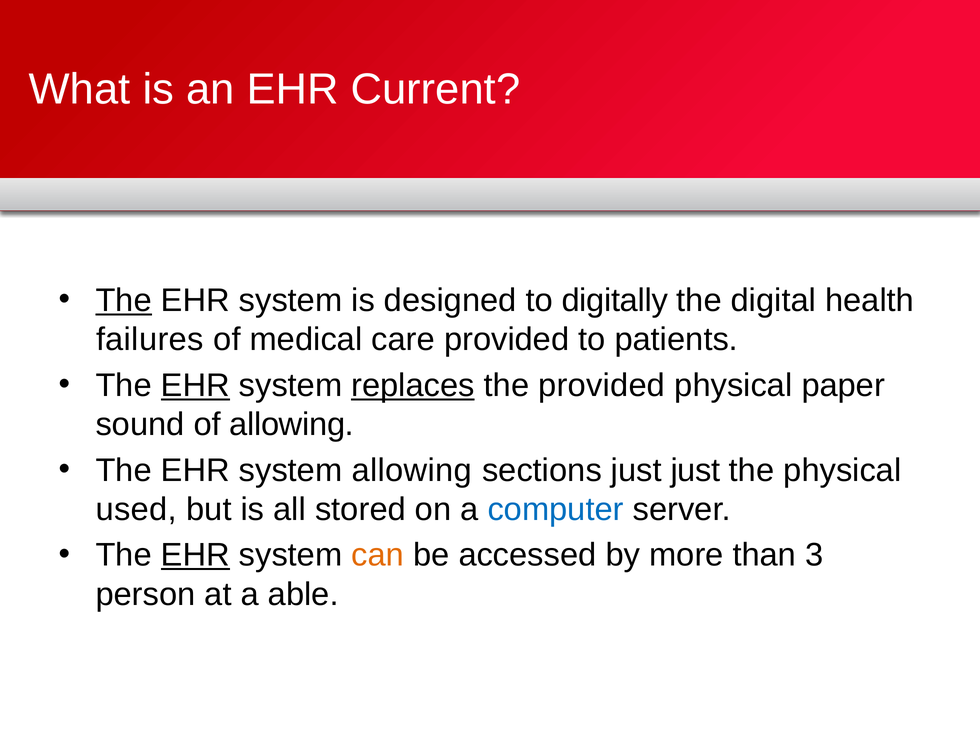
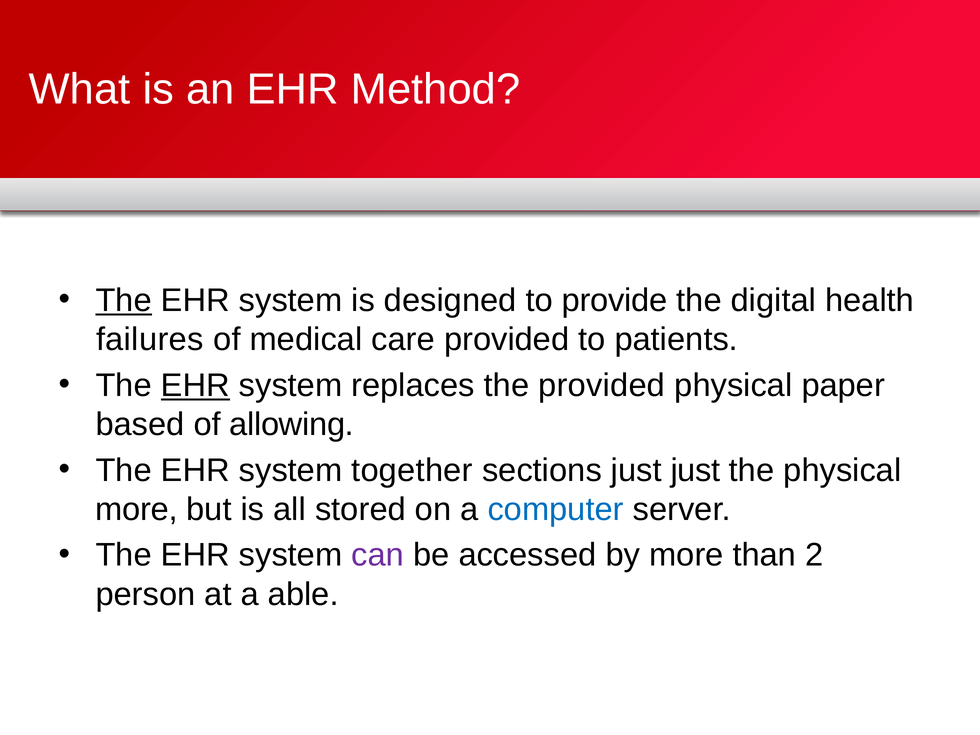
Current: Current -> Method
digitally: digitally -> provide
replaces underline: present -> none
sound: sound -> based
system allowing: allowing -> together
used at (136, 509): used -> more
EHR at (195, 555) underline: present -> none
can colour: orange -> purple
3: 3 -> 2
